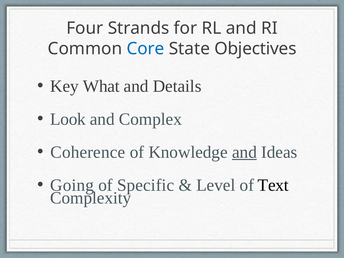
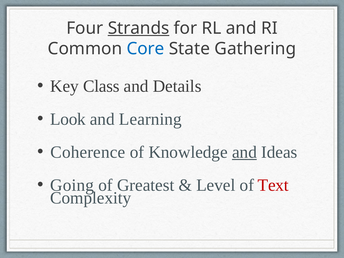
Strands underline: none -> present
Objectives: Objectives -> Gathering
What: What -> Class
Complex: Complex -> Learning
Specific: Specific -> Greatest
Text colour: black -> red
